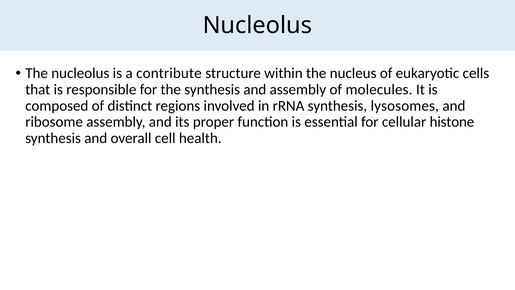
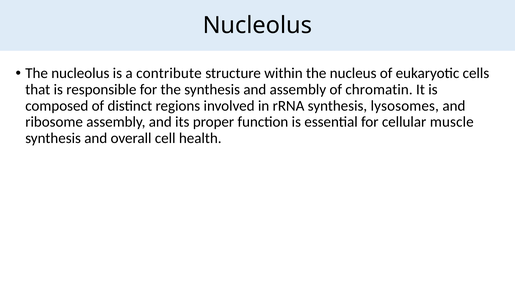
molecules: molecules -> chromatin
histone: histone -> muscle
